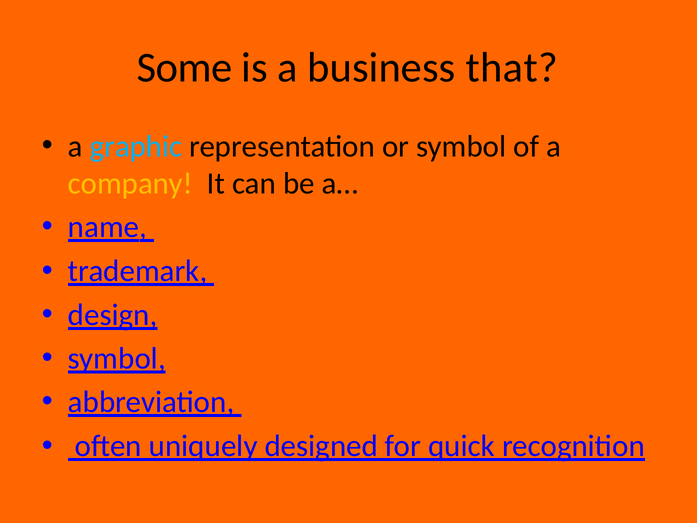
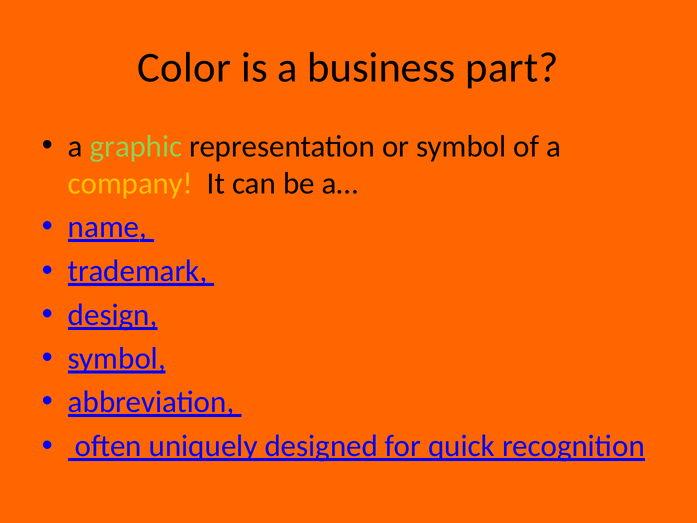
Some: Some -> Color
that: that -> part
graphic colour: light blue -> light green
